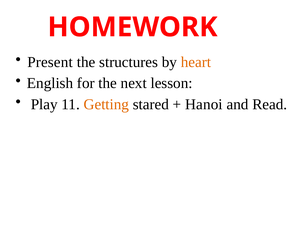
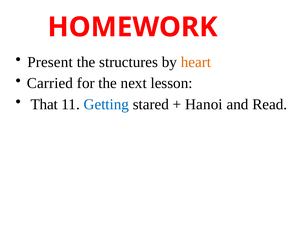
English: English -> Carried
Play: Play -> That
Getting colour: orange -> blue
